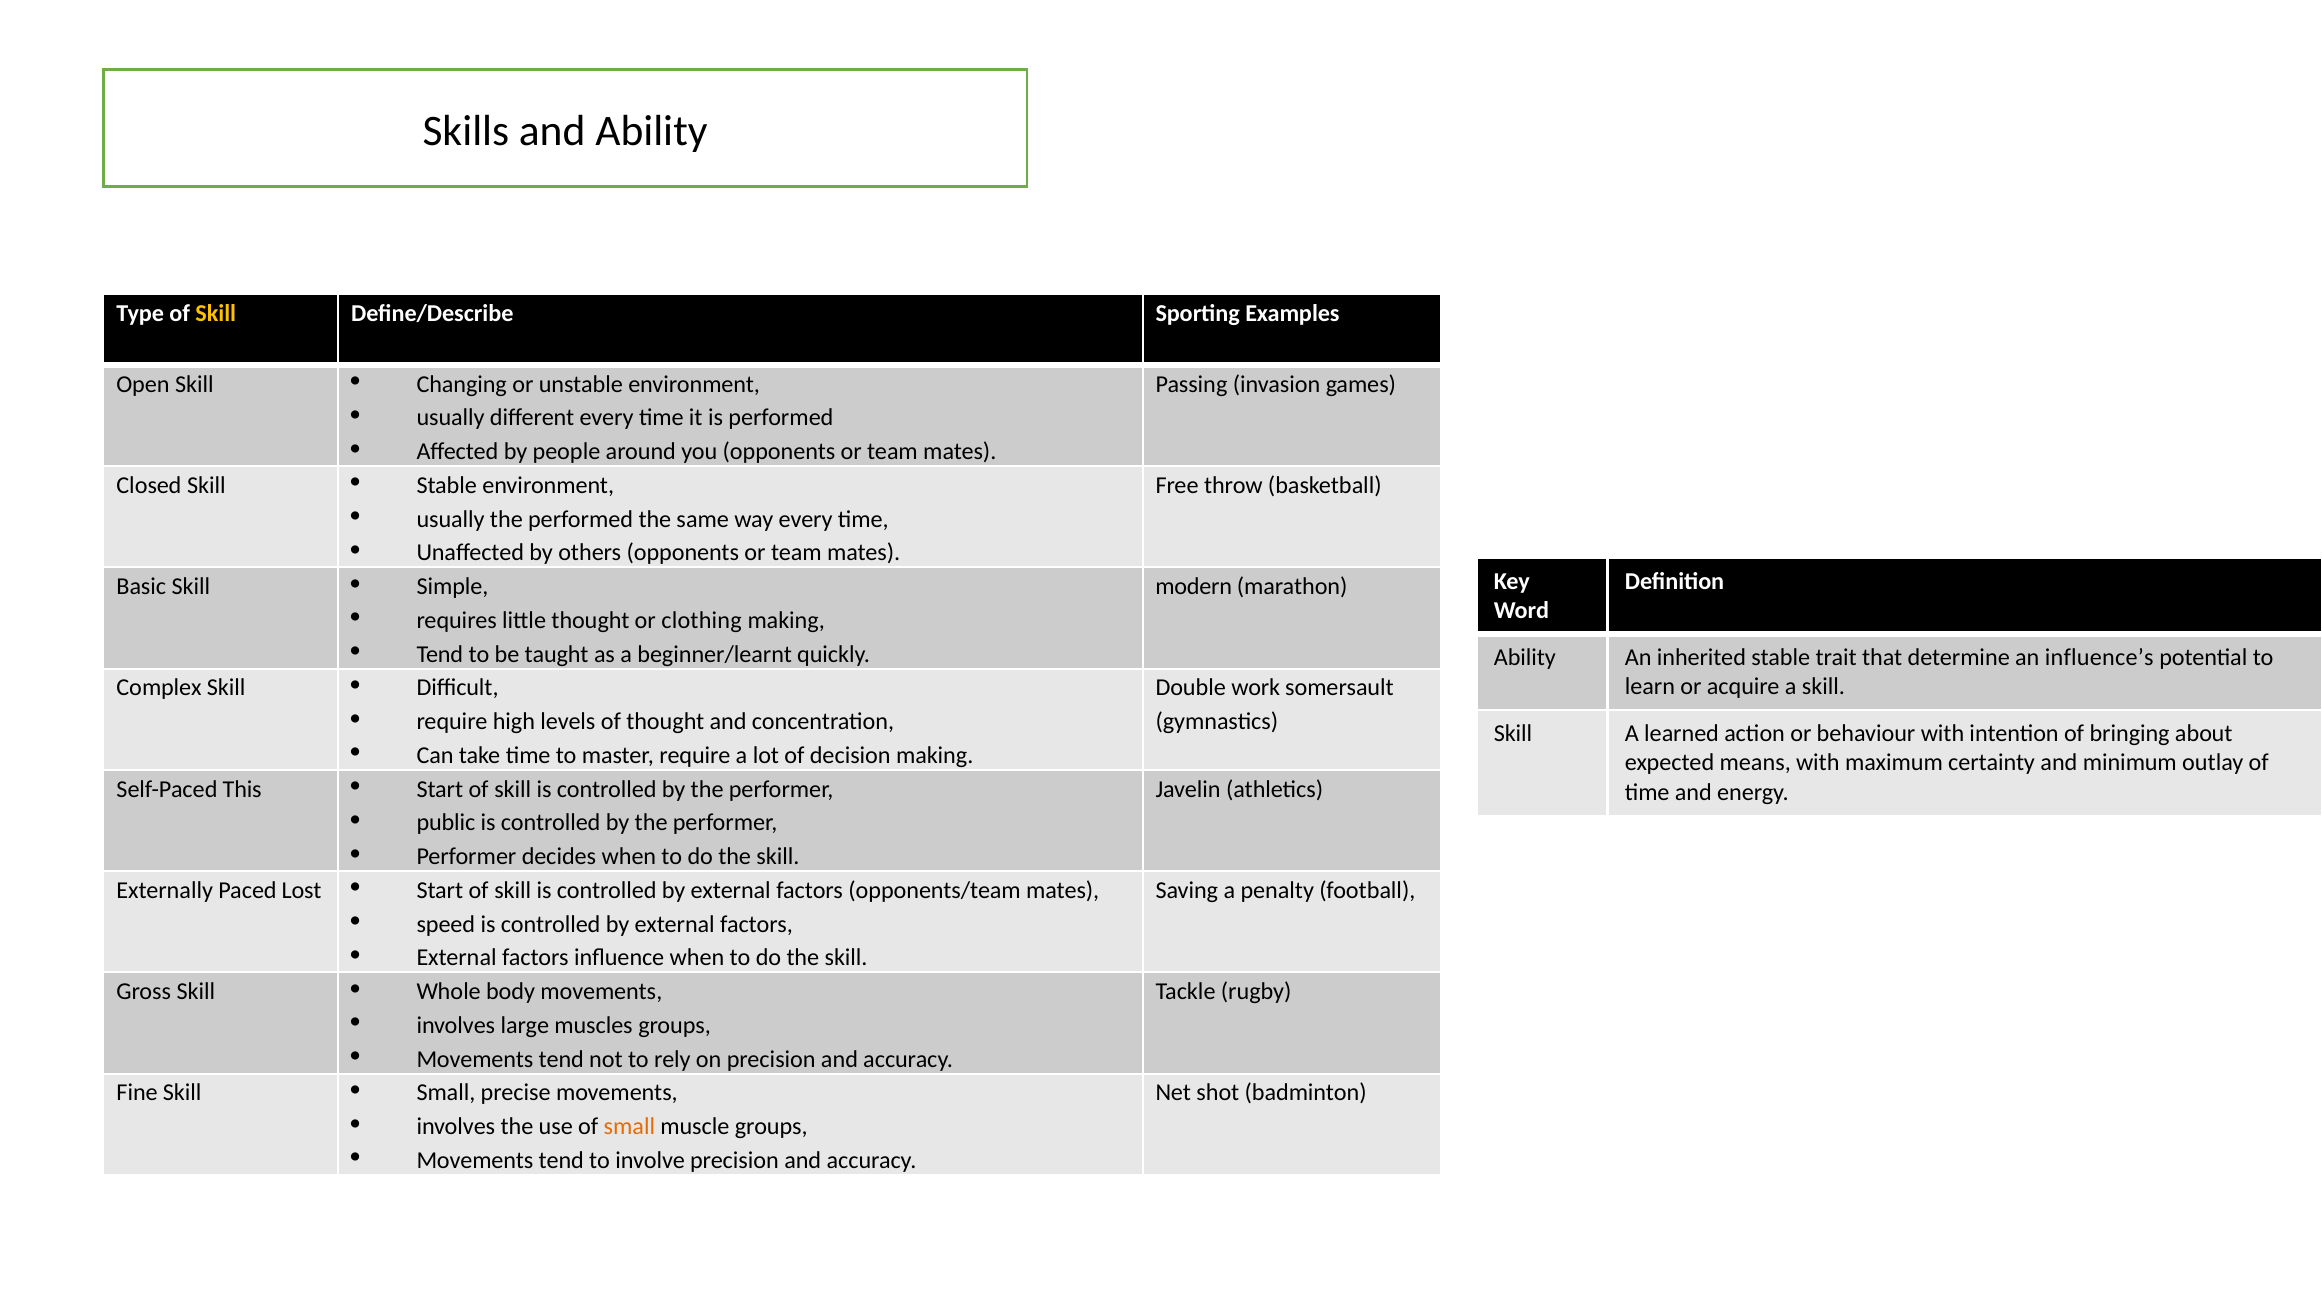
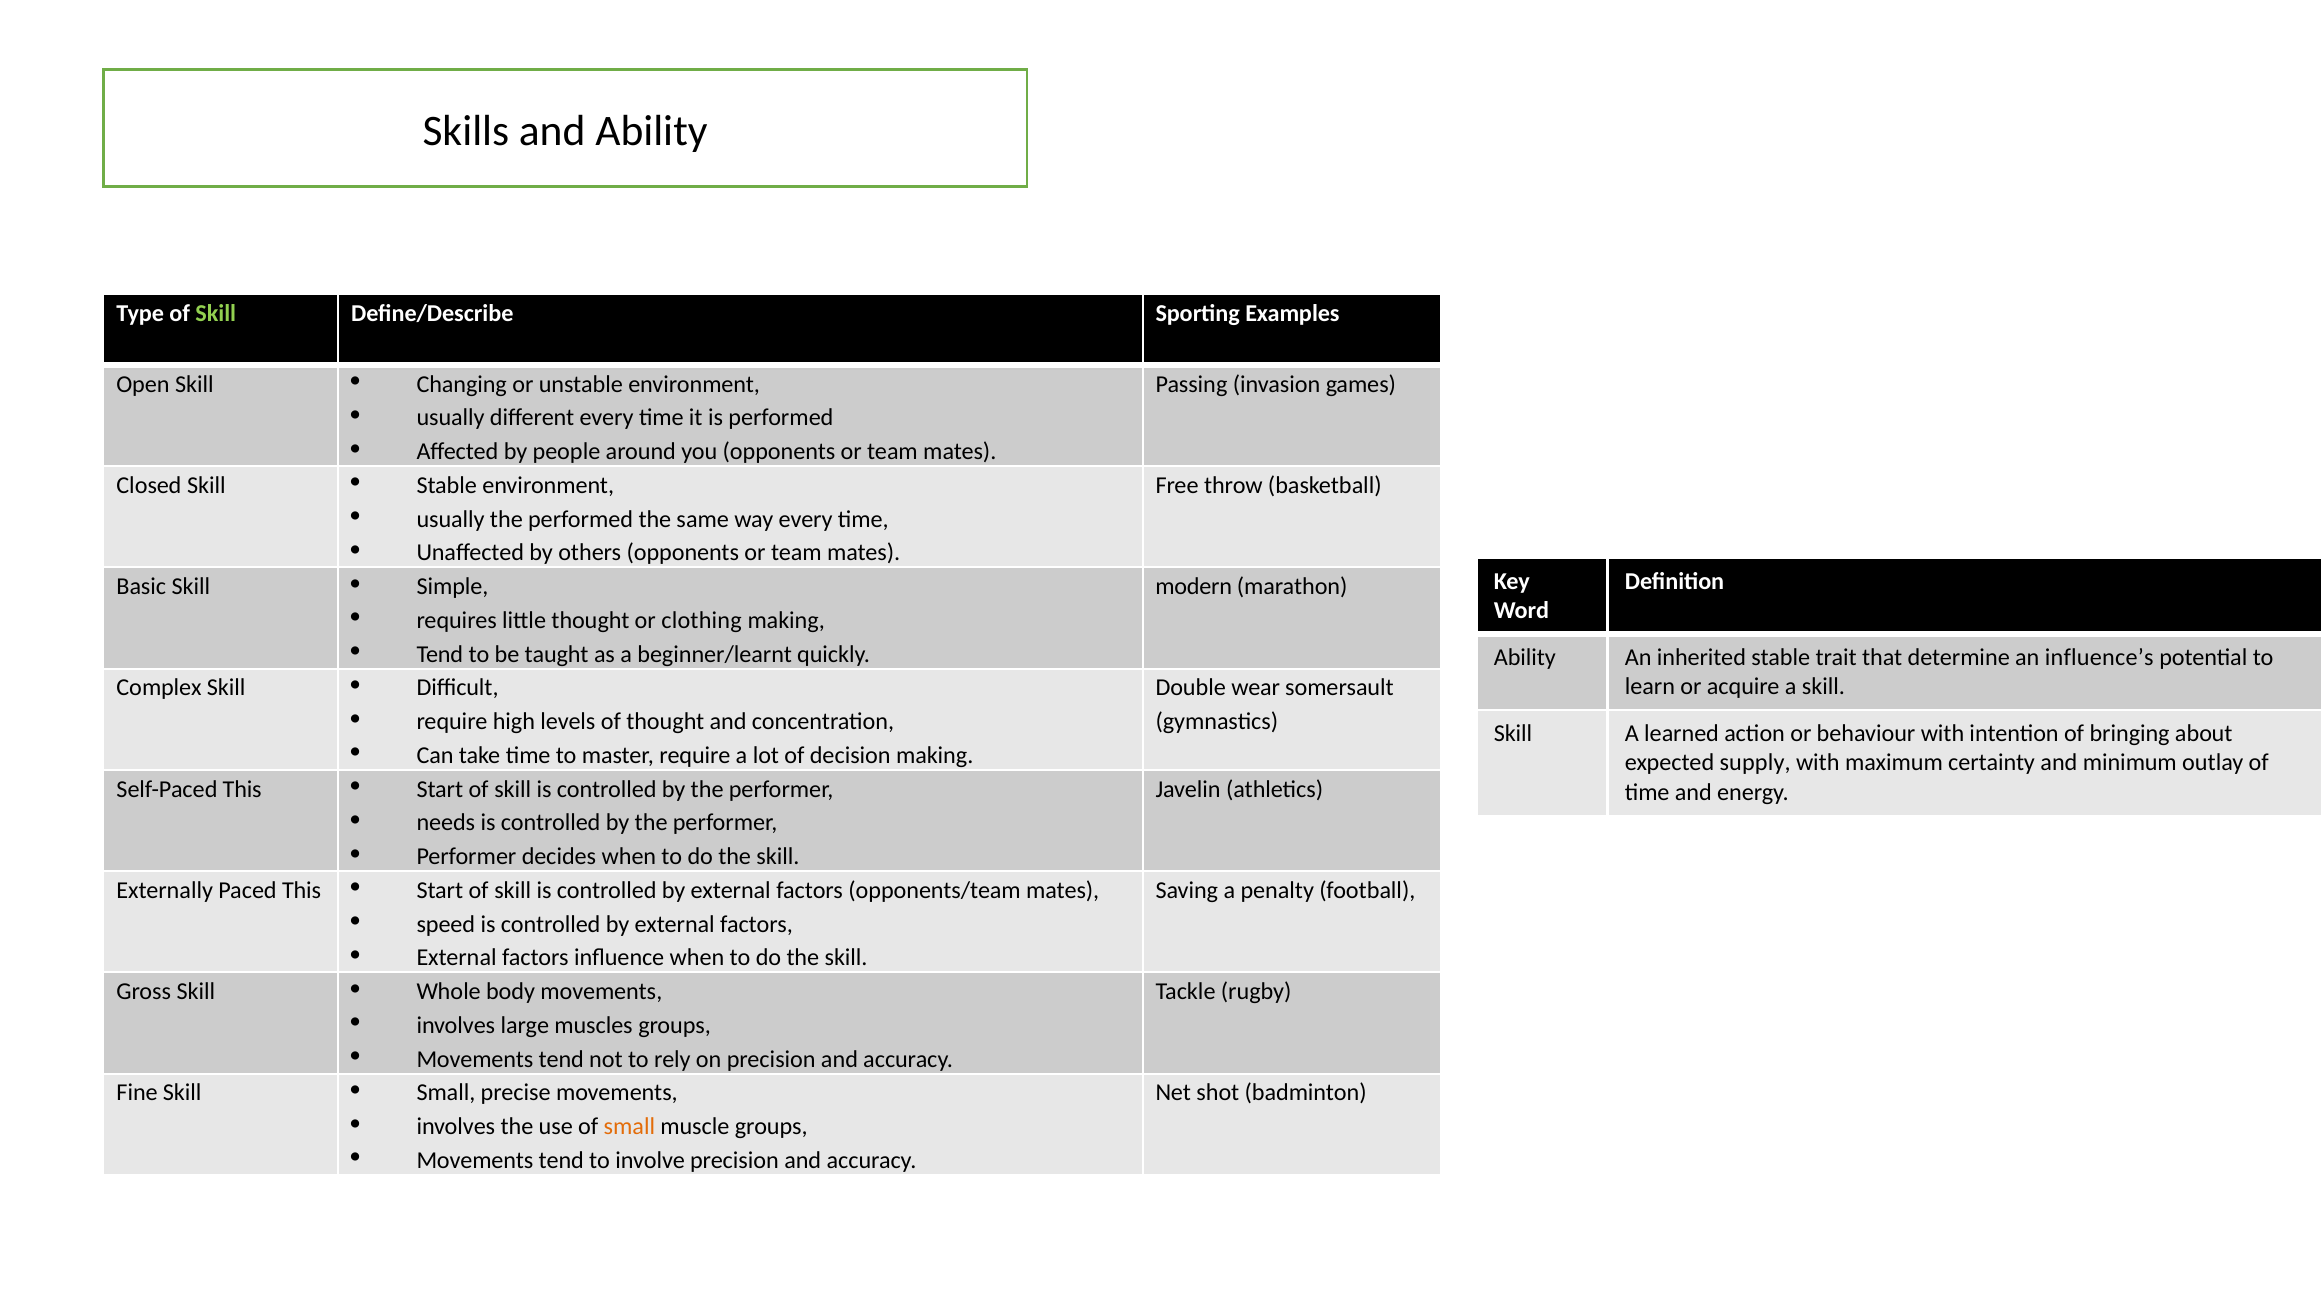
Skill at (216, 314) colour: yellow -> light green
work: work -> wear
means: means -> supply
public: public -> needs
Paced Lost: Lost -> This
